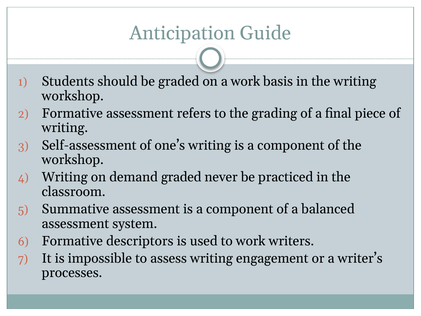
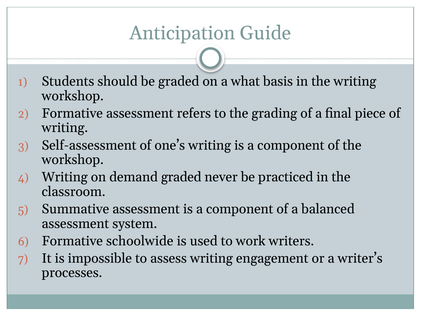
a work: work -> what
descriptors: descriptors -> schoolwide
